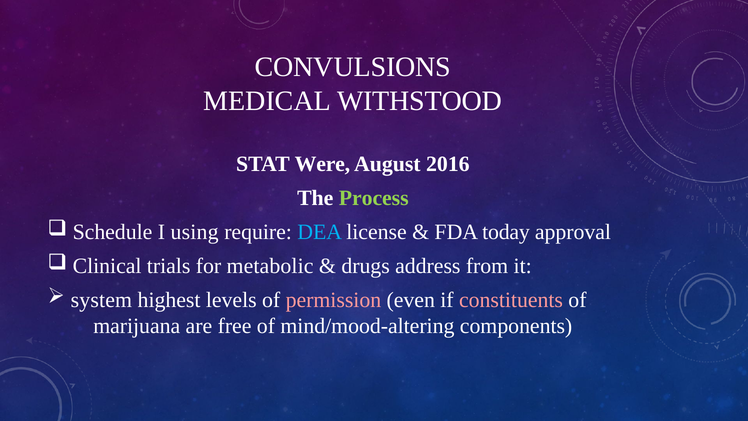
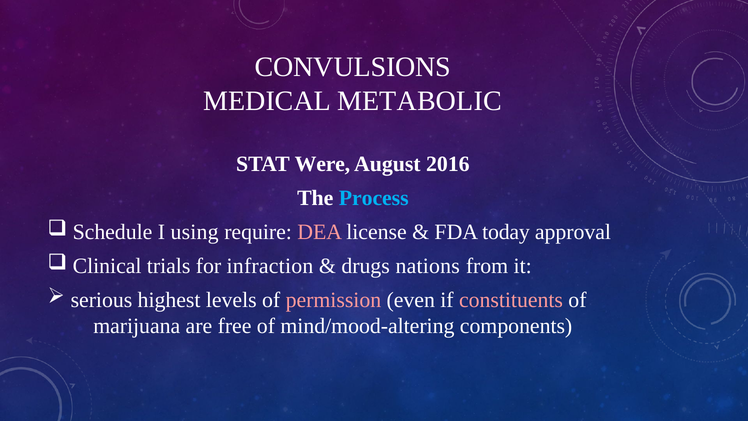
WITHSTOOD: WITHSTOOD -> METABOLIC
Process colour: light green -> light blue
DEA colour: light blue -> pink
metabolic: metabolic -> infraction
address: address -> nations
system: system -> serious
